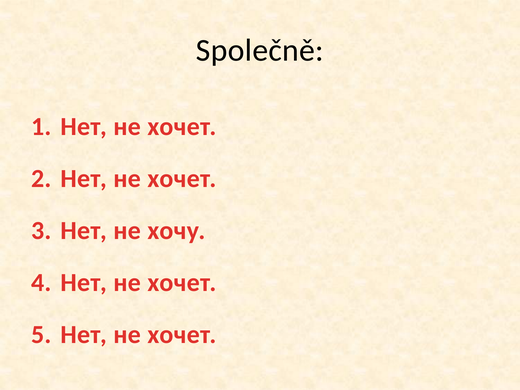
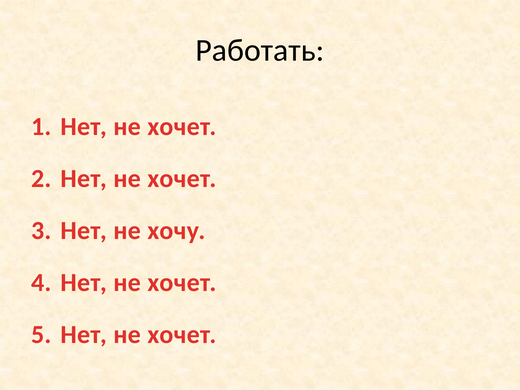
Společně: Společně -> Работать
